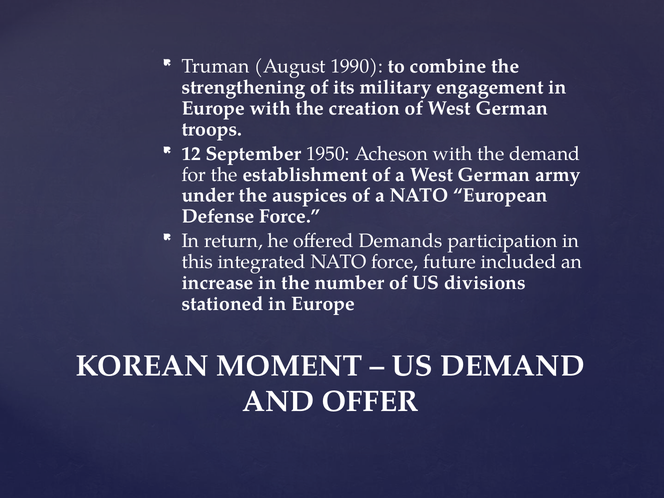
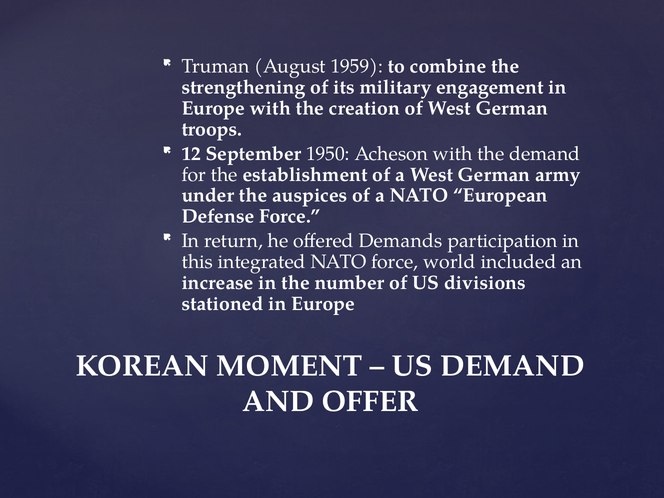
1990: 1990 -> 1959
future: future -> world
